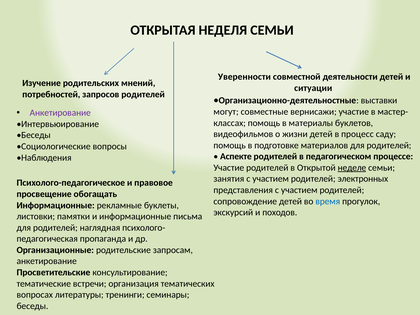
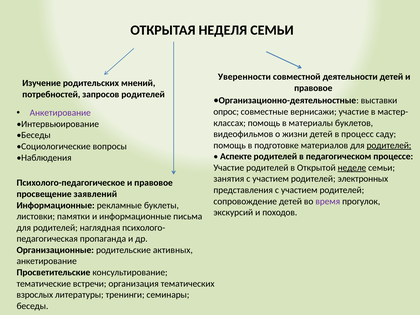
ситуации at (313, 88): ситуации -> правовое
могут: могут -> опрос
родителей at (389, 145) underline: none -> present
обогащать: обогащать -> заявлений
время colour: blue -> purple
запросам: запросам -> активных
вопросах: вопросах -> взрослых
